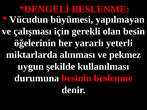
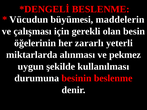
yapılmayan: yapılmayan -> maddelerin
yararlı: yararlı -> zararlı
